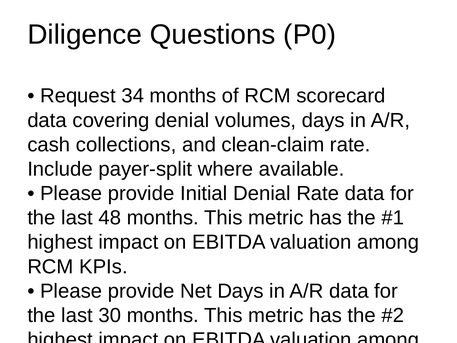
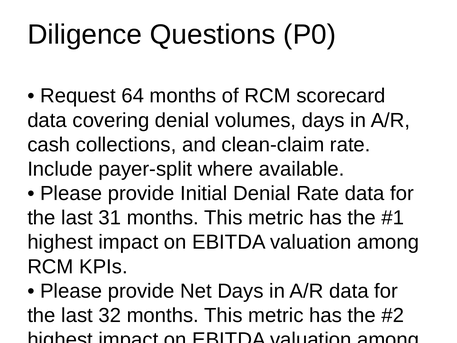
34: 34 -> 64
48: 48 -> 31
30: 30 -> 32
